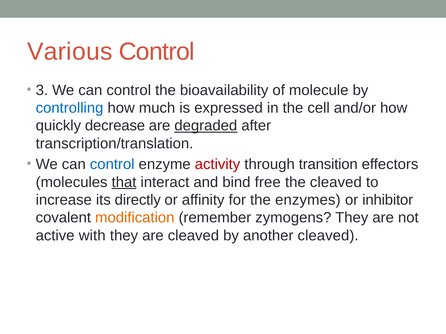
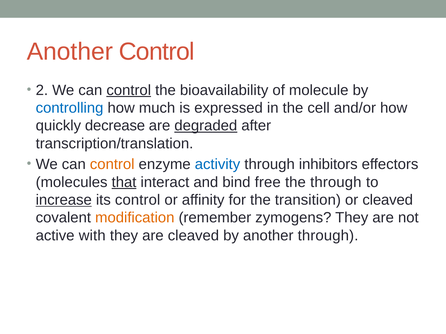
Various at (70, 52): Various -> Another
3: 3 -> 2
control at (129, 90) underline: none -> present
control at (112, 165) colour: blue -> orange
activity colour: red -> blue
transition: transition -> inhibitors
the cleaved: cleaved -> through
increase underline: none -> present
its directly: directly -> control
enzymes: enzymes -> transition
or inhibitor: inhibitor -> cleaved
another cleaved: cleaved -> through
